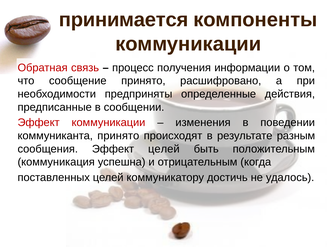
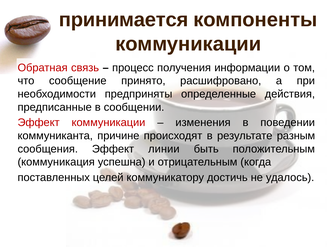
коммуниканта принято: принято -> причине
Эффект целей: целей -> линии
